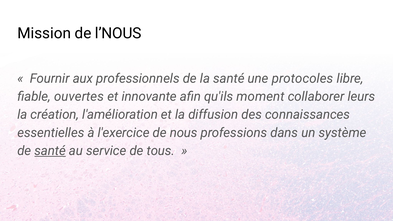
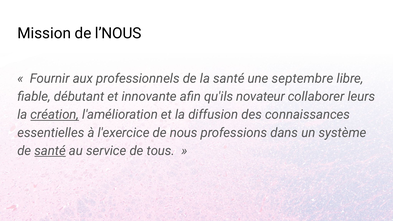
protocoles: protocoles -> septembre
ouvertes: ouvertes -> débutant
moment: moment -> novateur
création underline: none -> present
